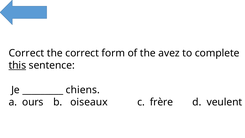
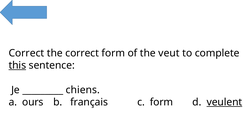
avez: avez -> veut
oiseaux: oiseaux -> français
c frère: frère -> form
veulent underline: none -> present
